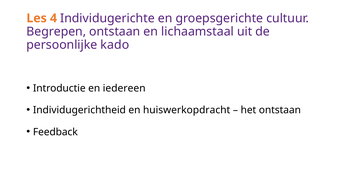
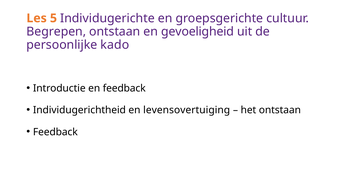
4: 4 -> 5
lichaamstaal: lichaamstaal -> gevoeligheid
en iedereen: iedereen -> feedback
huiswerkopdracht: huiswerkopdracht -> levensovertuiging
